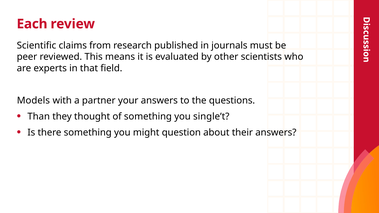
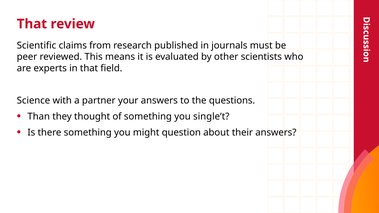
Each at (32, 24): Each -> That
Models: Models -> Science
